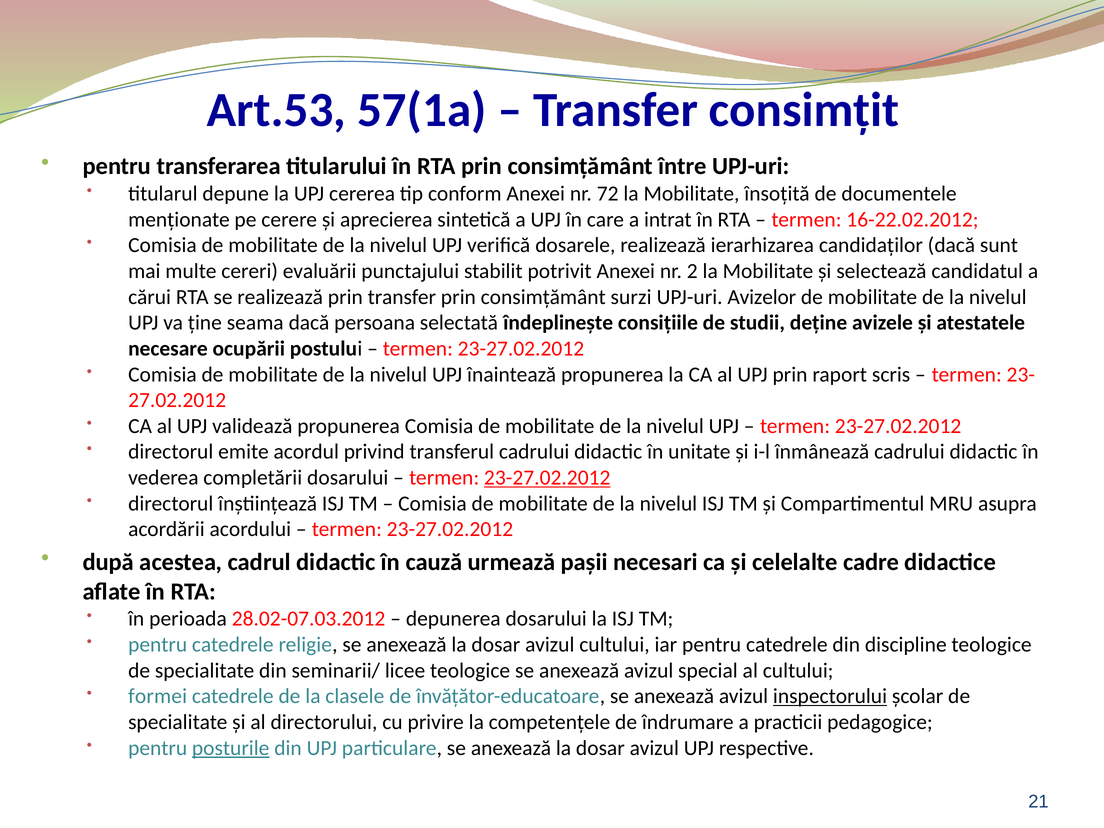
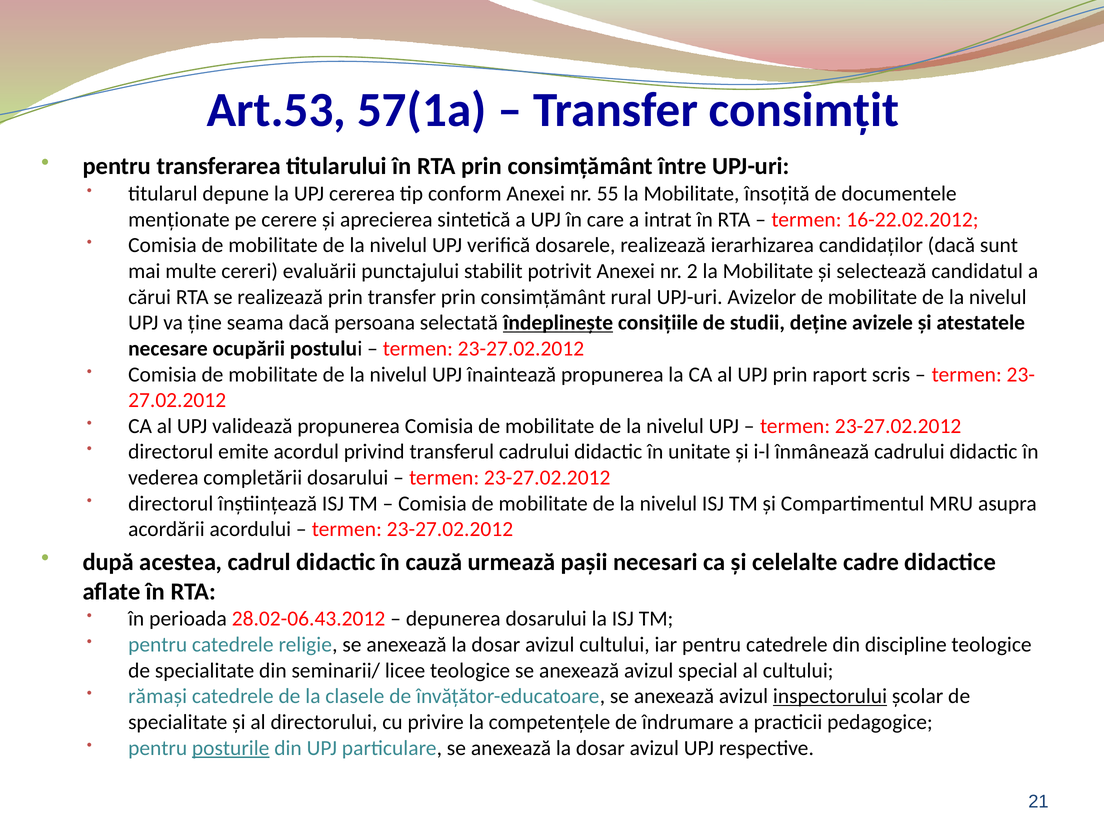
72: 72 -> 55
surzi: surzi -> rural
îndeplineşte underline: none -> present
23-27.02.2012 at (547, 478) underline: present -> none
28.02-07.03.2012: 28.02-07.03.2012 -> 28.02-06.43.2012
formei: formei -> rămaşi
